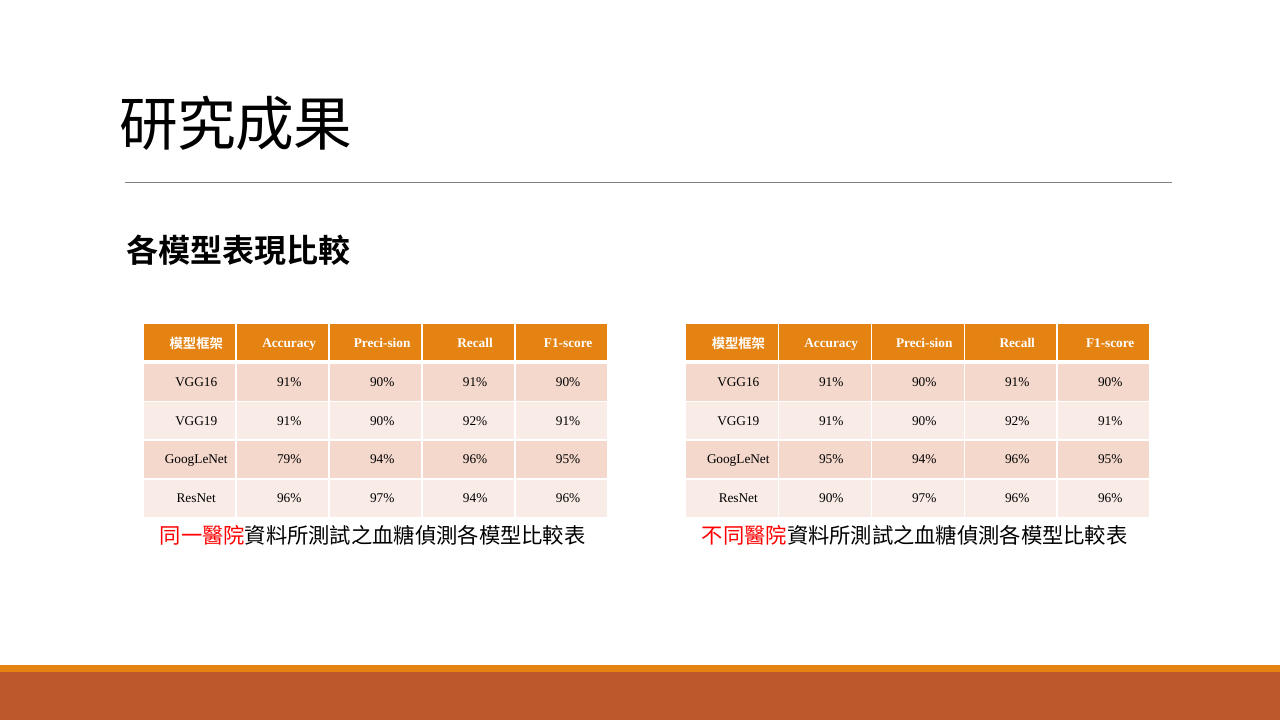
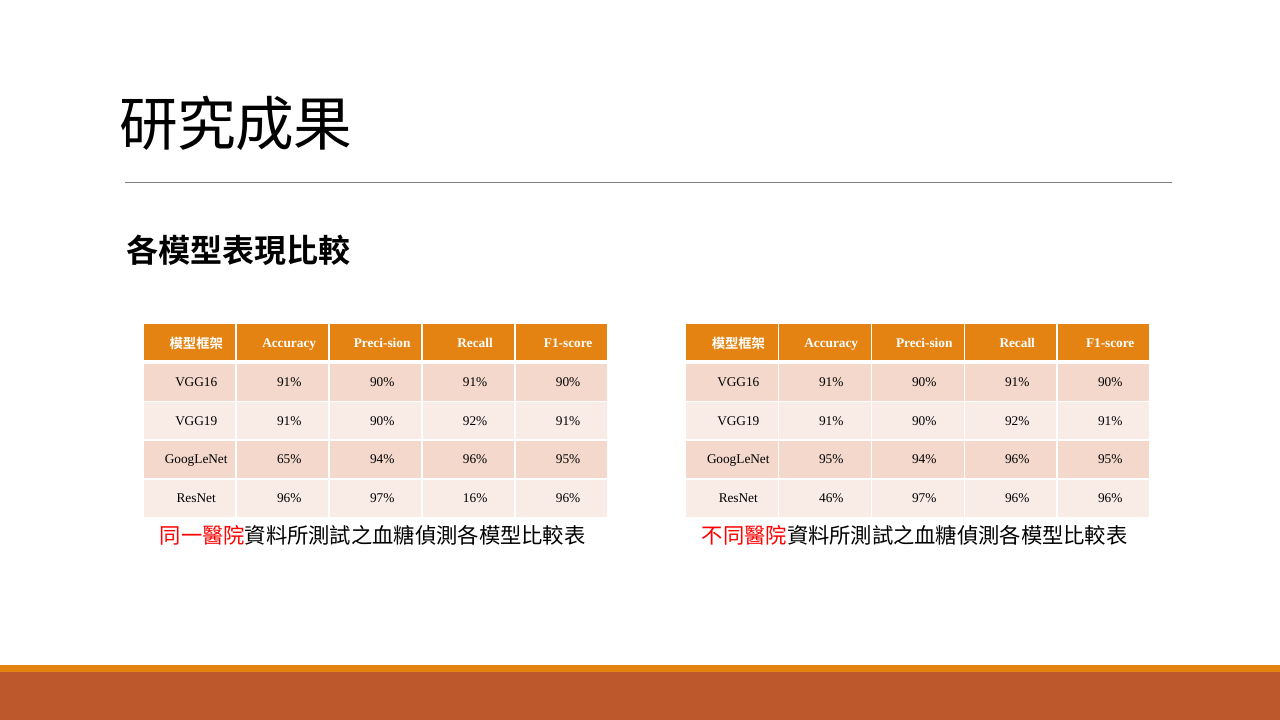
79%: 79% -> 65%
97% 94%: 94% -> 16%
ResNet 90%: 90% -> 46%
